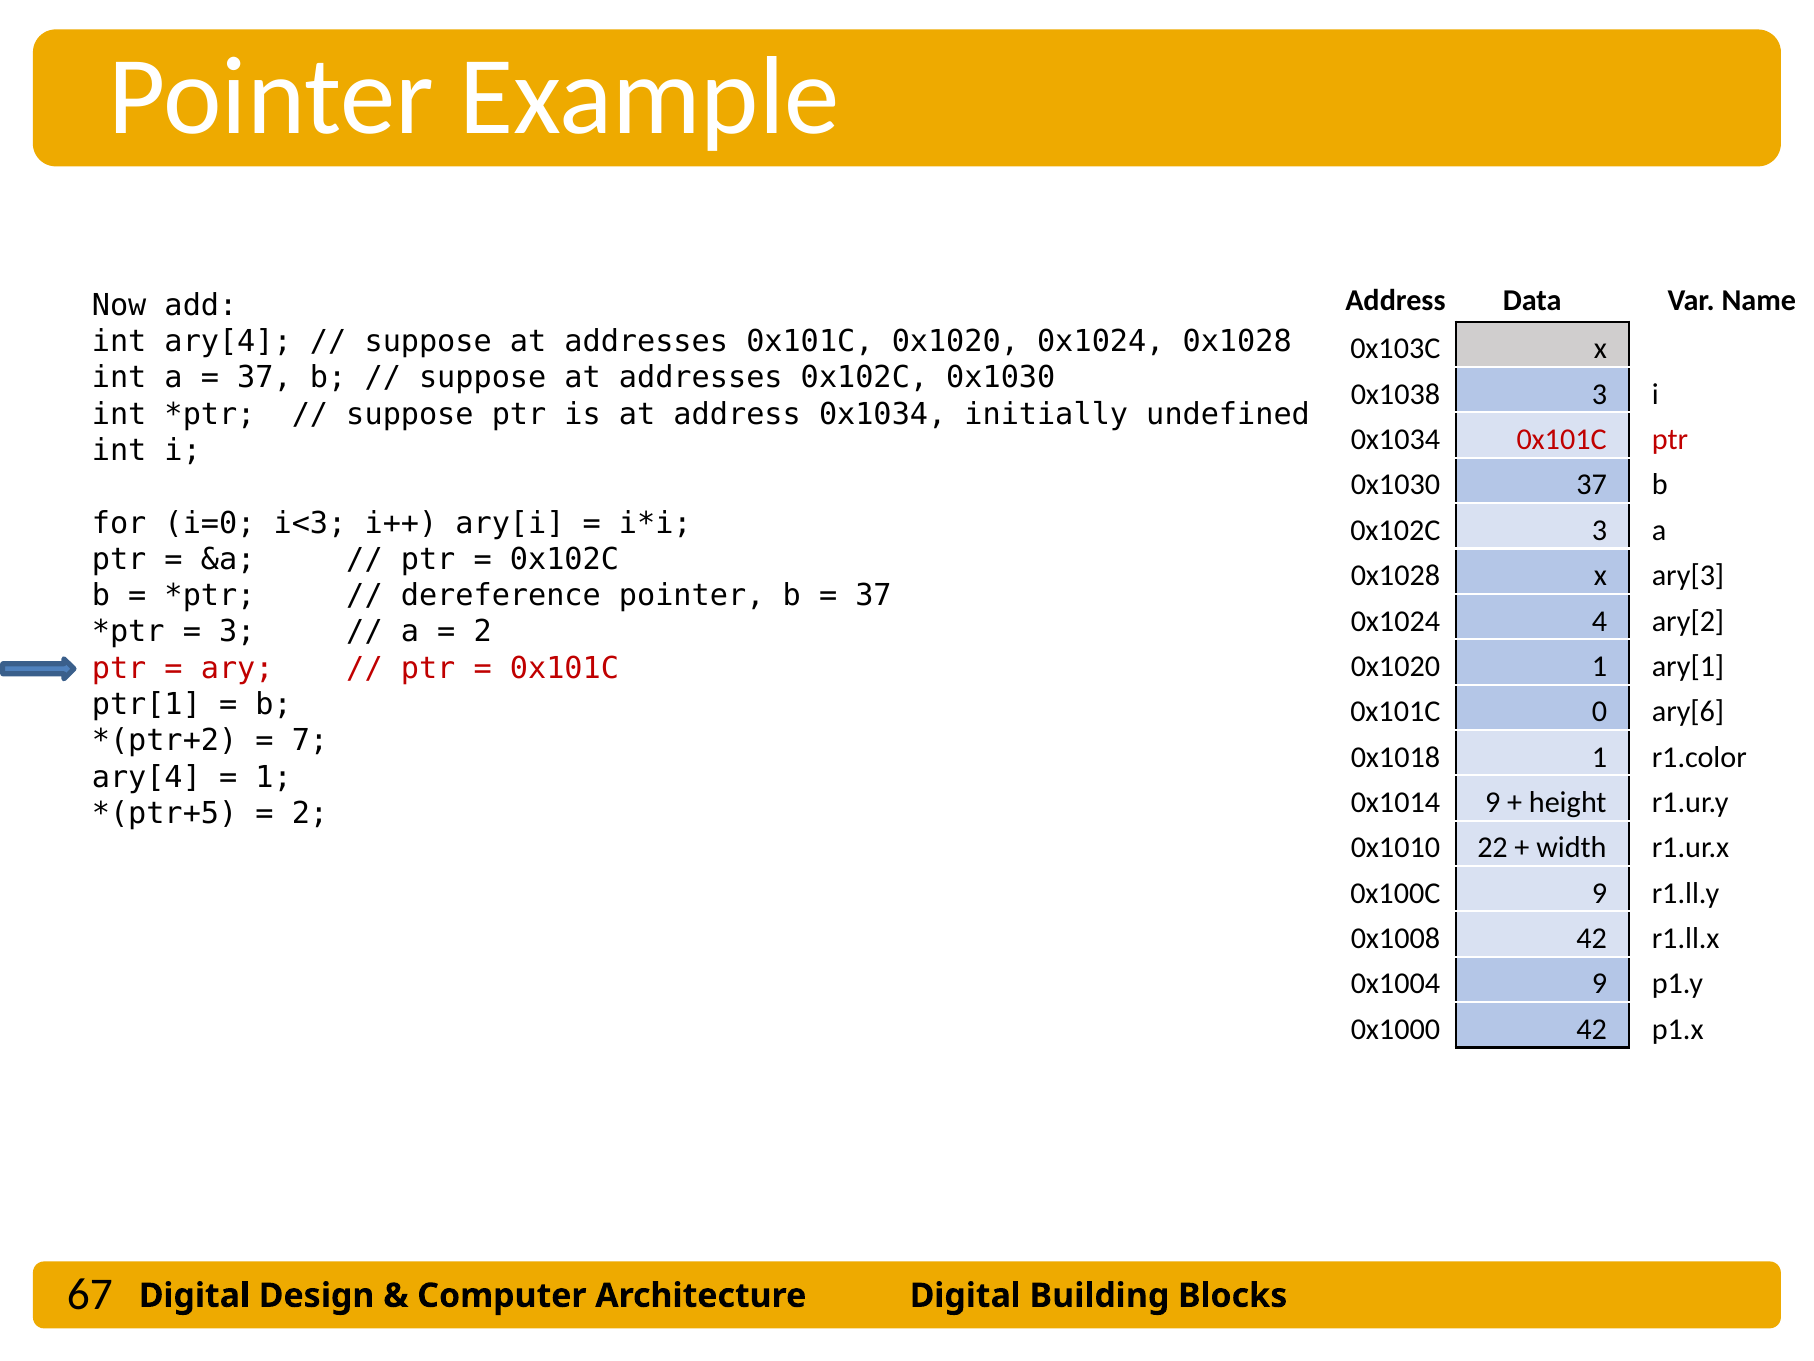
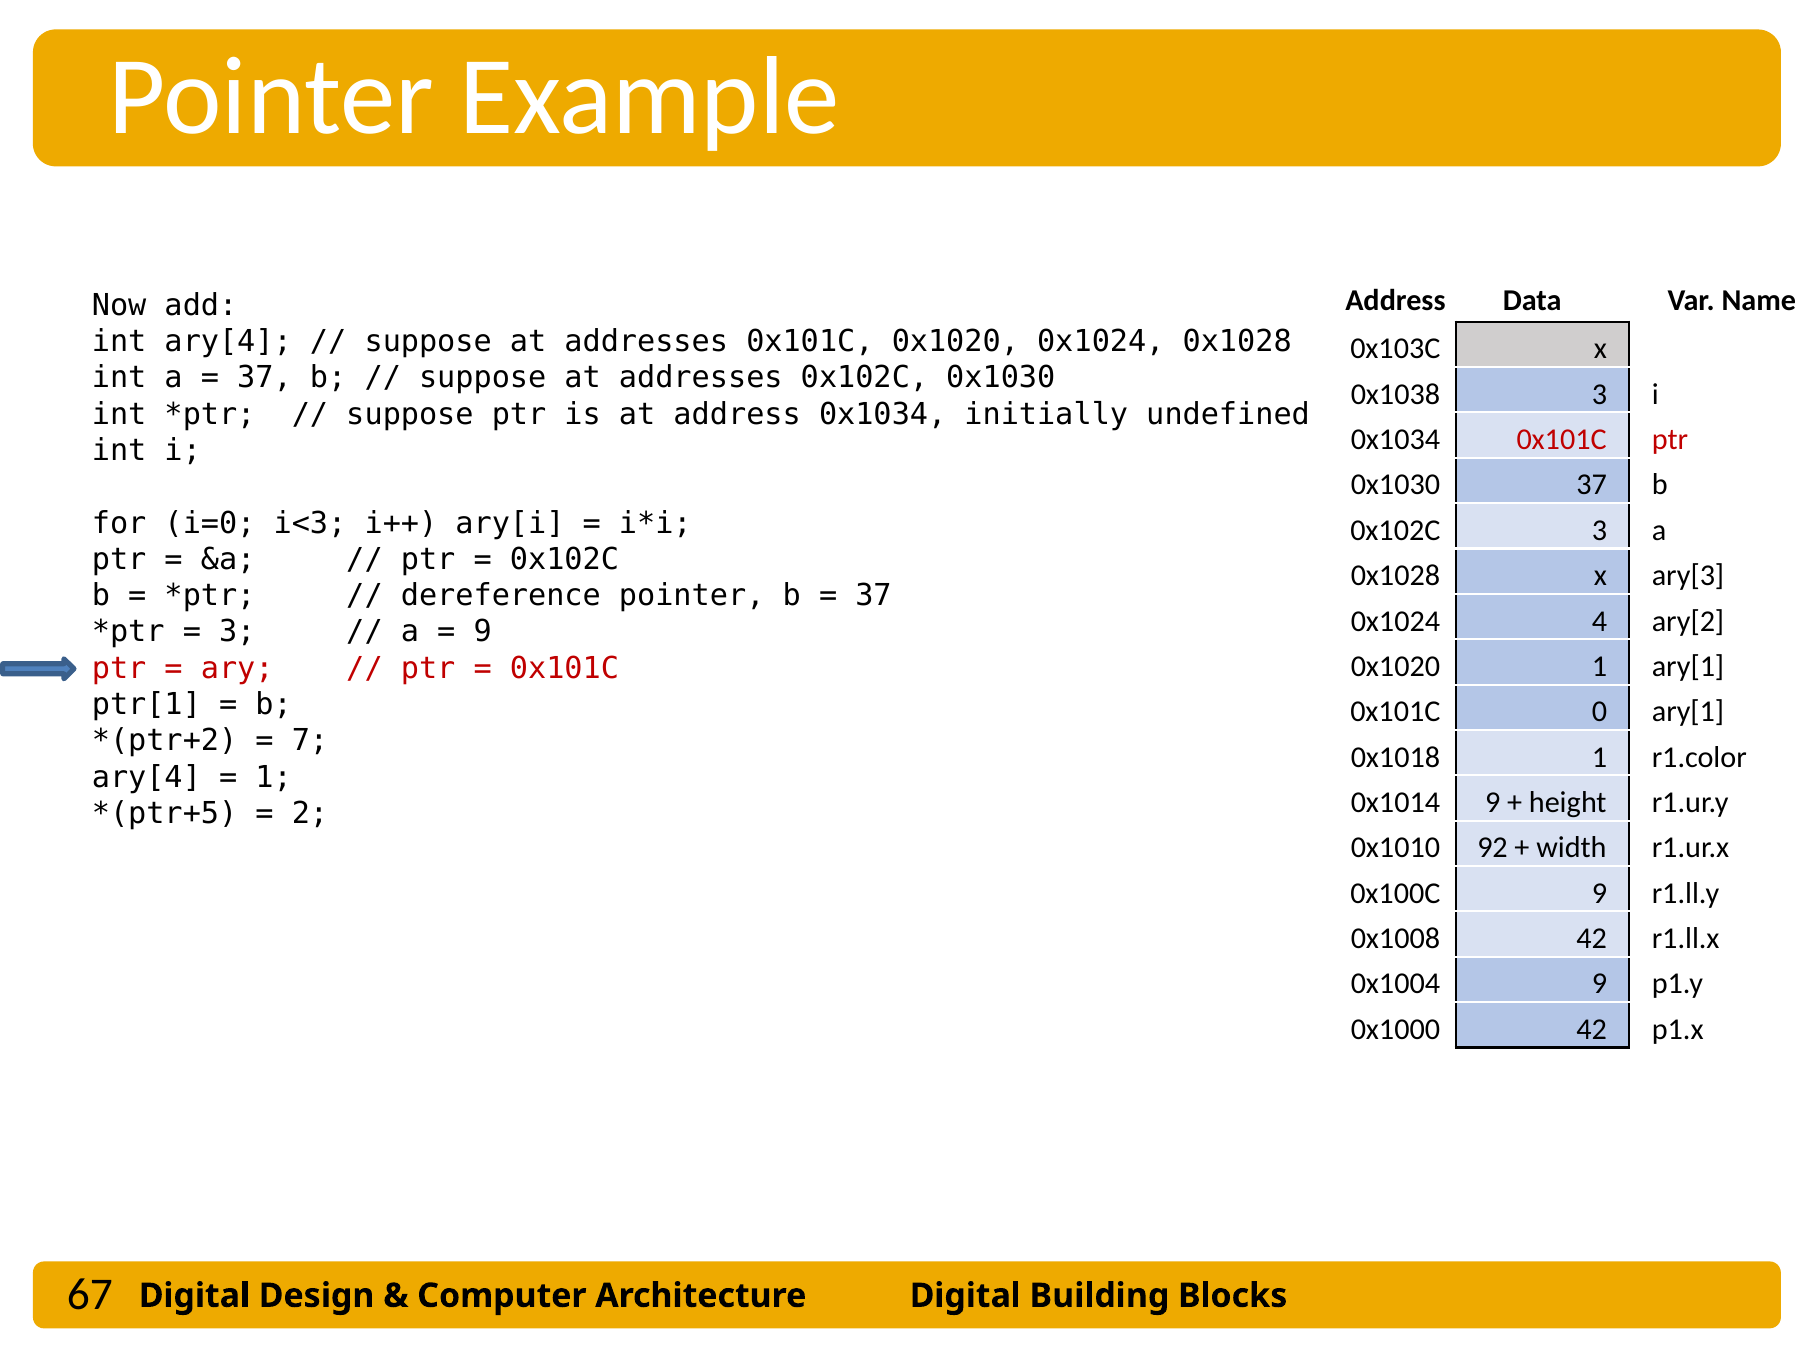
2 at (483, 632): 2 -> 9
0 ary[6: ary[6 -> ary[1
22: 22 -> 92
